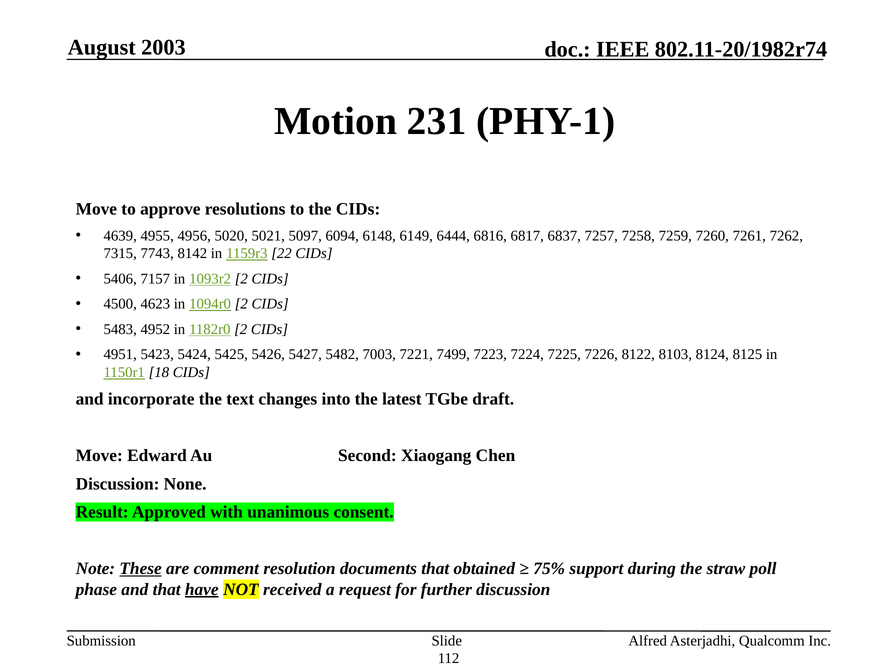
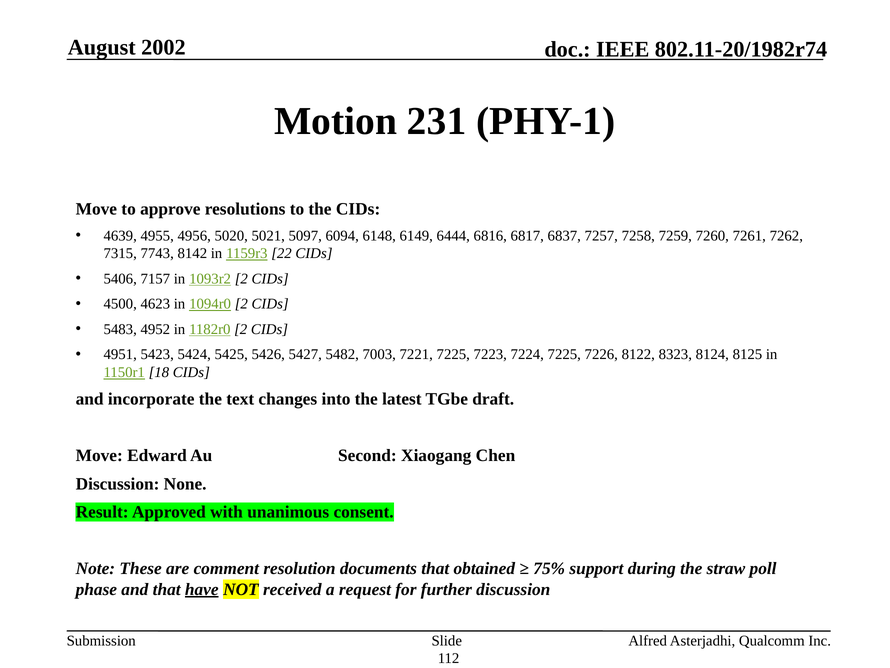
2003: 2003 -> 2002
7221 7499: 7499 -> 7225
8103: 8103 -> 8323
These underline: present -> none
